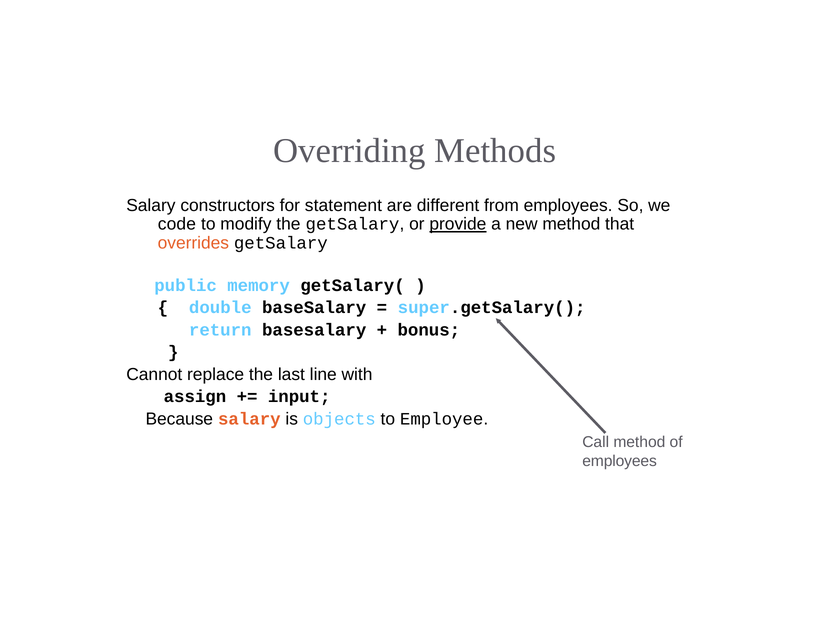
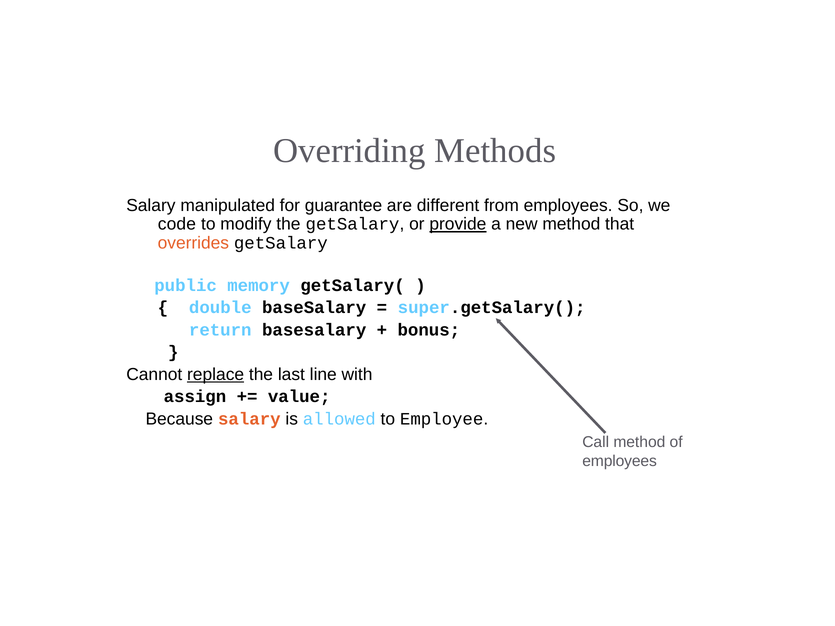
constructors: constructors -> manipulated
statement: statement -> guarantee
replace underline: none -> present
input: input -> value
objects: objects -> allowed
